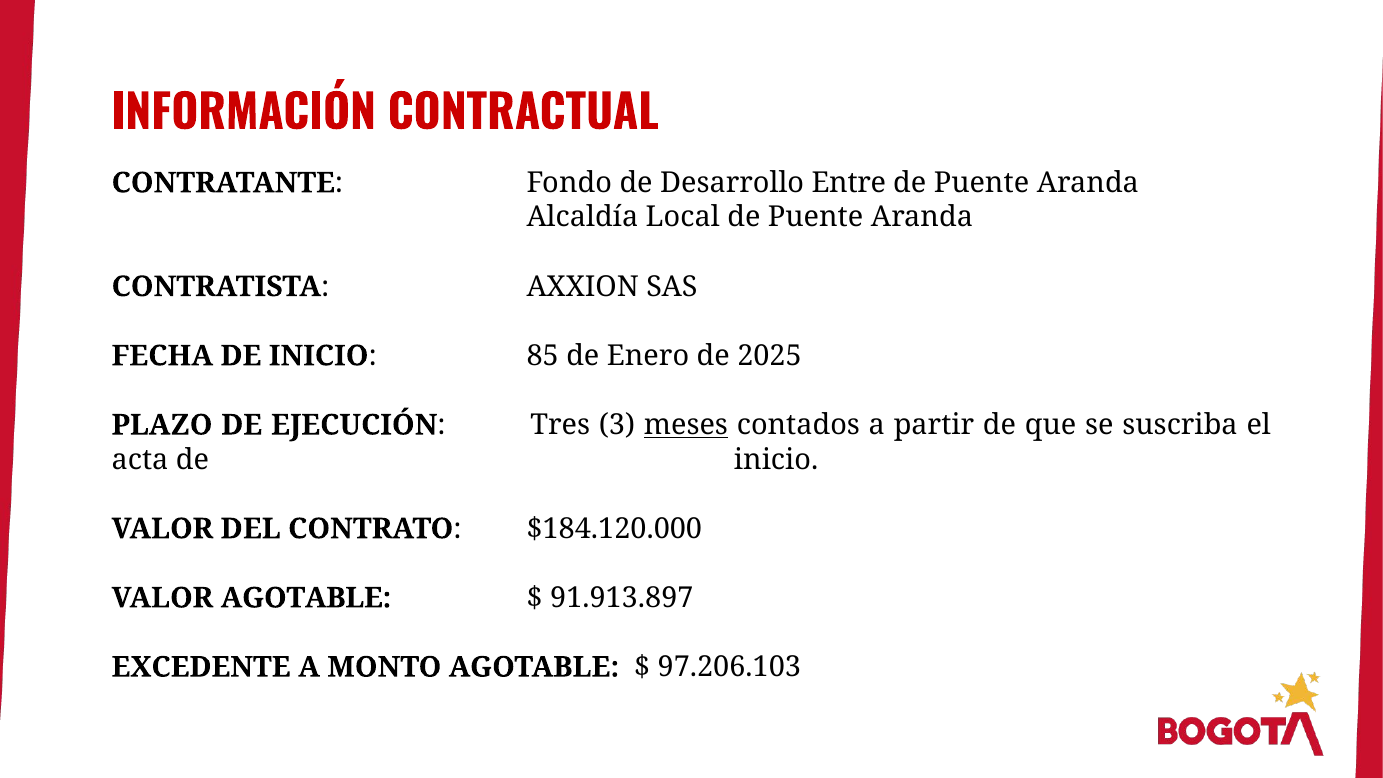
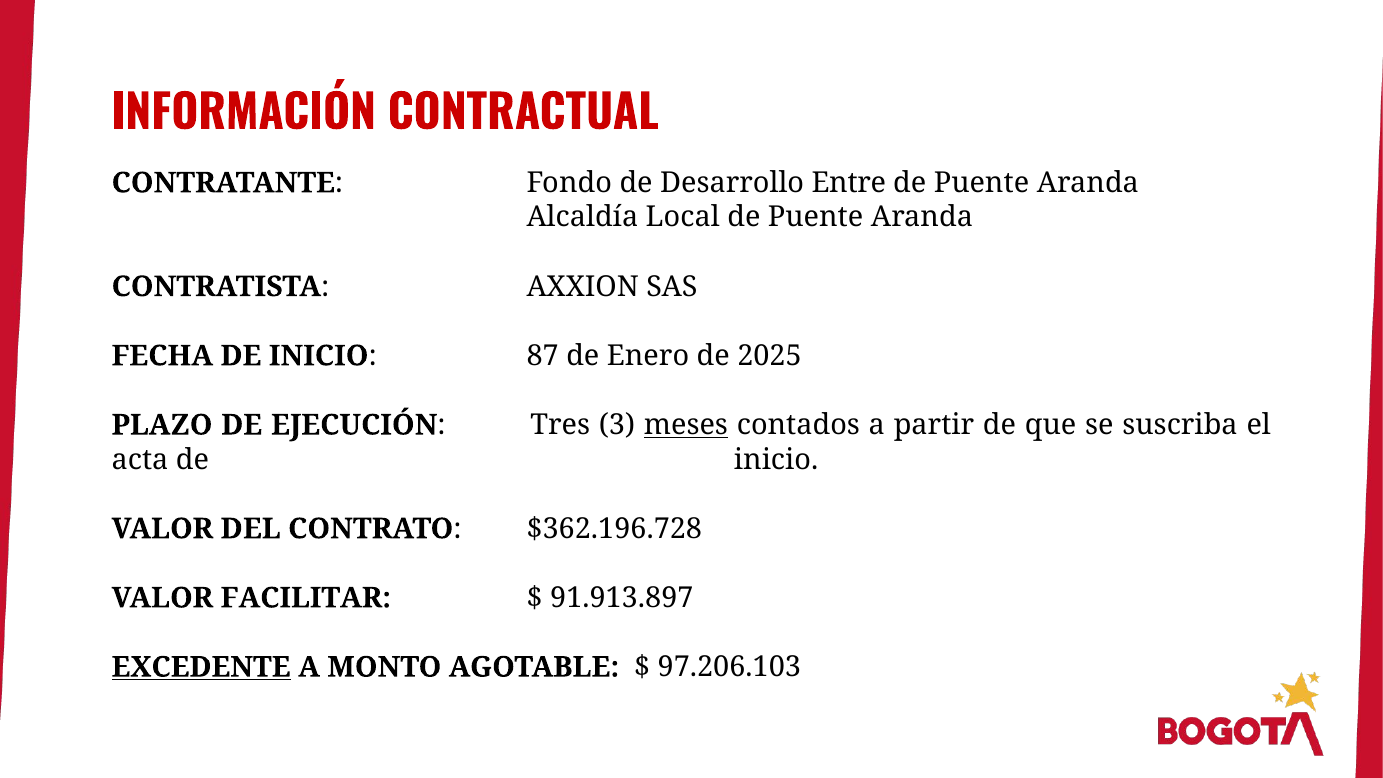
85: 85 -> 87
$184.120.000: $184.120.000 -> $362.196.728
VALOR AGOTABLE: AGOTABLE -> FACILITAR
EXCEDENTE underline: none -> present
